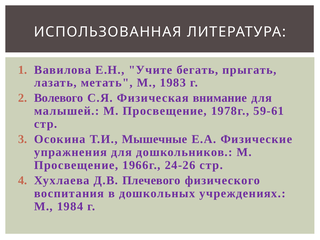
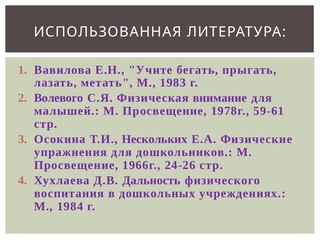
Мышечные: Мышечные -> Нескольких
Плечевого: Плечевого -> Дальность
